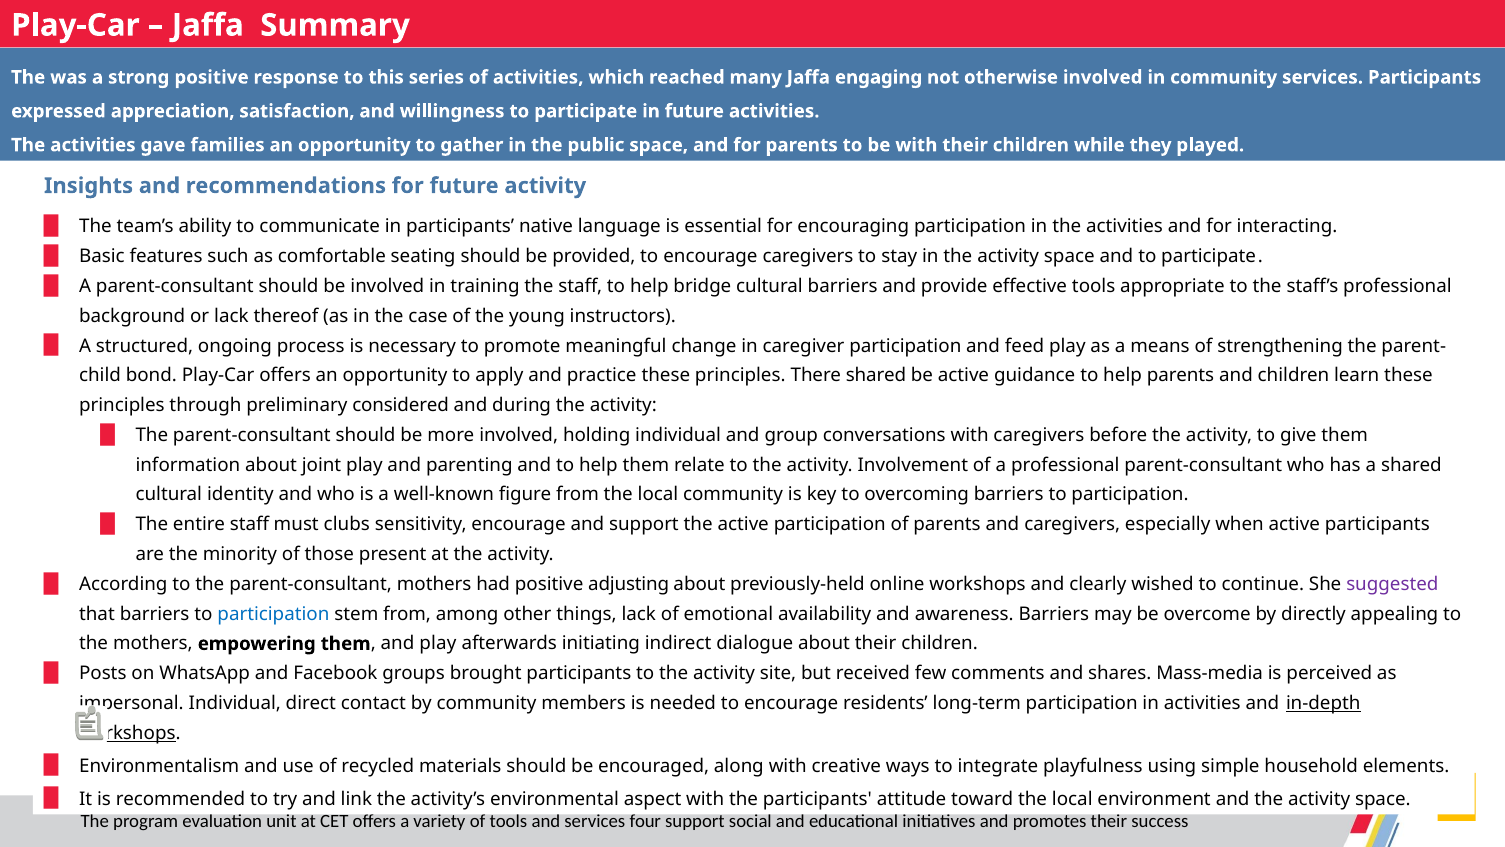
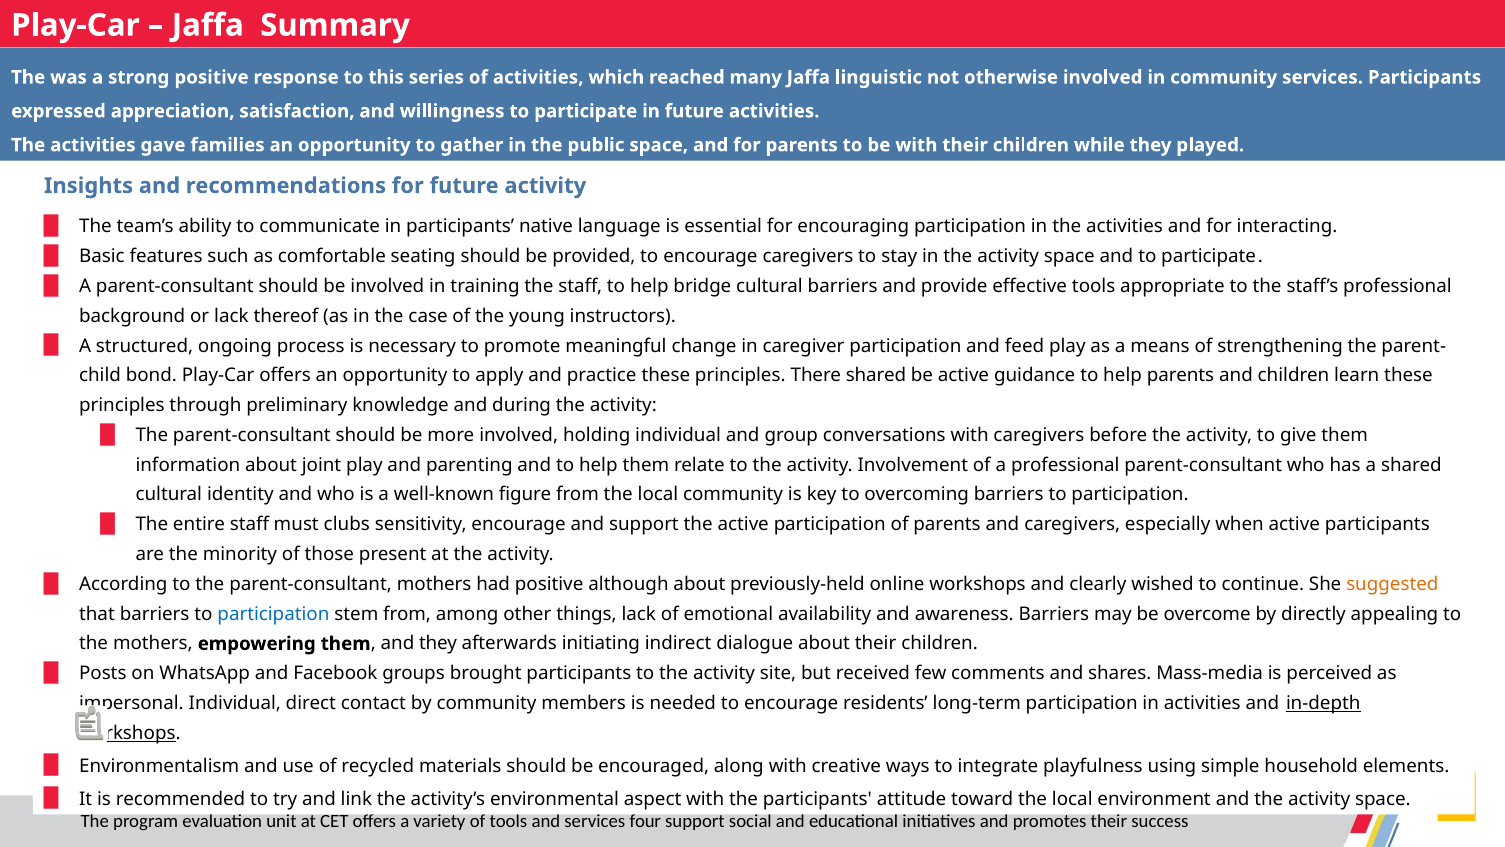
engaging: engaging -> linguistic
considered: considered -> knowledge
adjusting: adjusting -> although
suggested colour: purple -> orange
and play: play -> they
